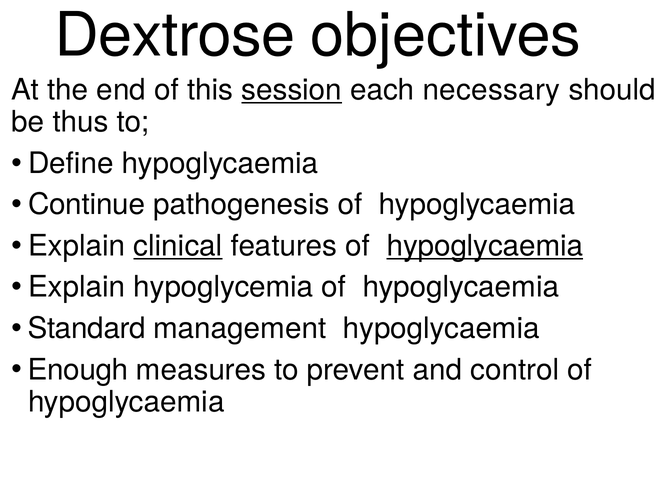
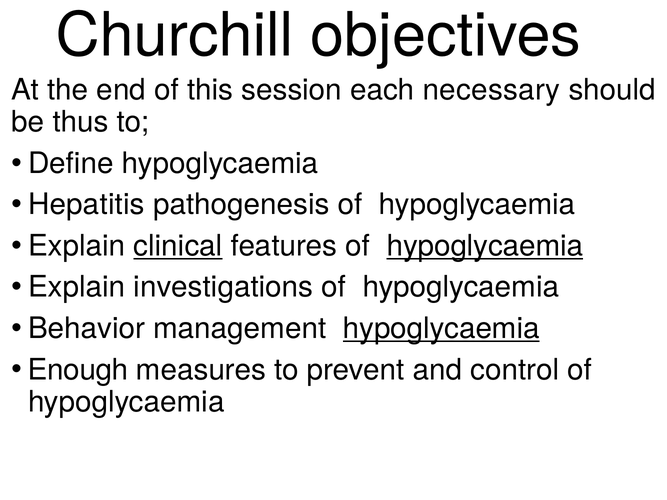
Dextrose: Dextrose -> Churchill
session underline: present -> none
Continue: Continue -> Hepatitis
hypoglycemia: hypoglycemia -> investigations
Standard: Standard -> Behavior
hypoglycaemia at (441, 329) underline: none -> present
